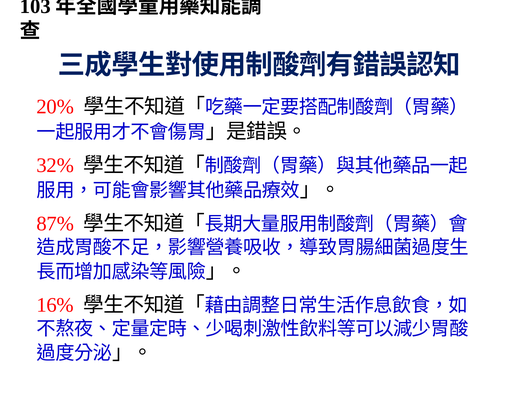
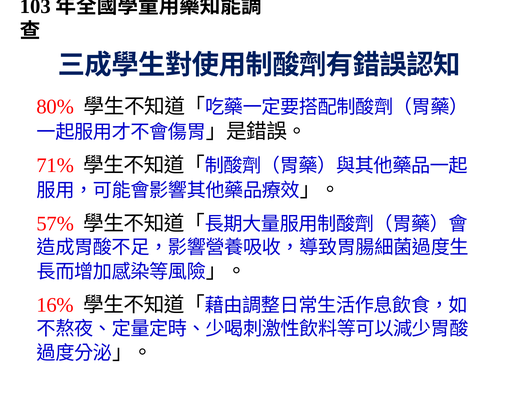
20%: 20% -> 80%
32%: 32% -> 71%
87%: 87% -> 57%
